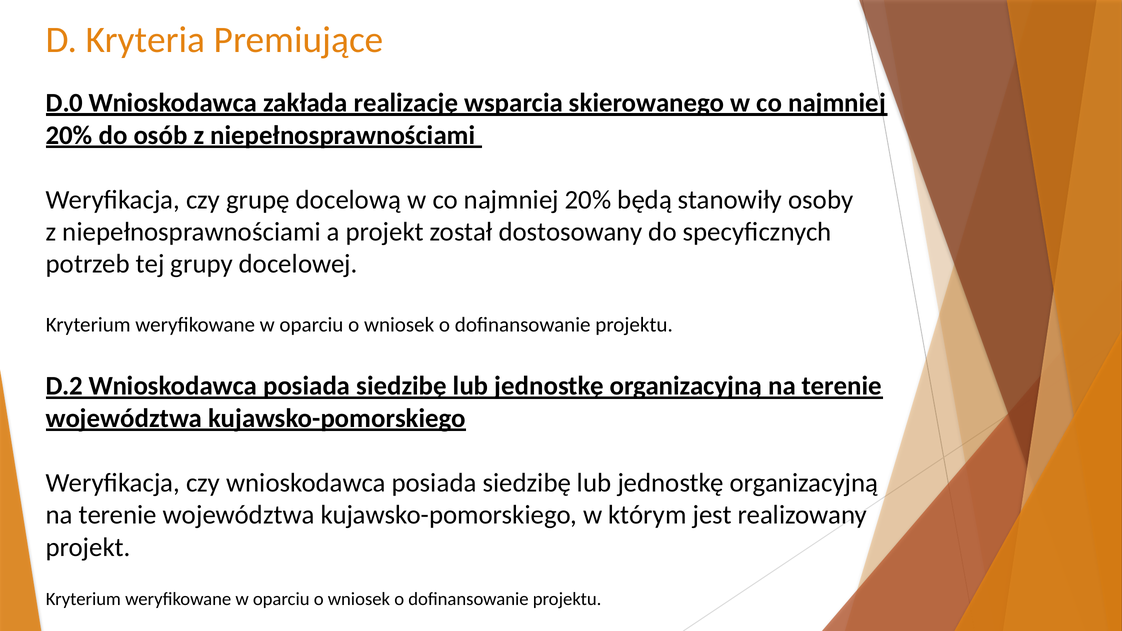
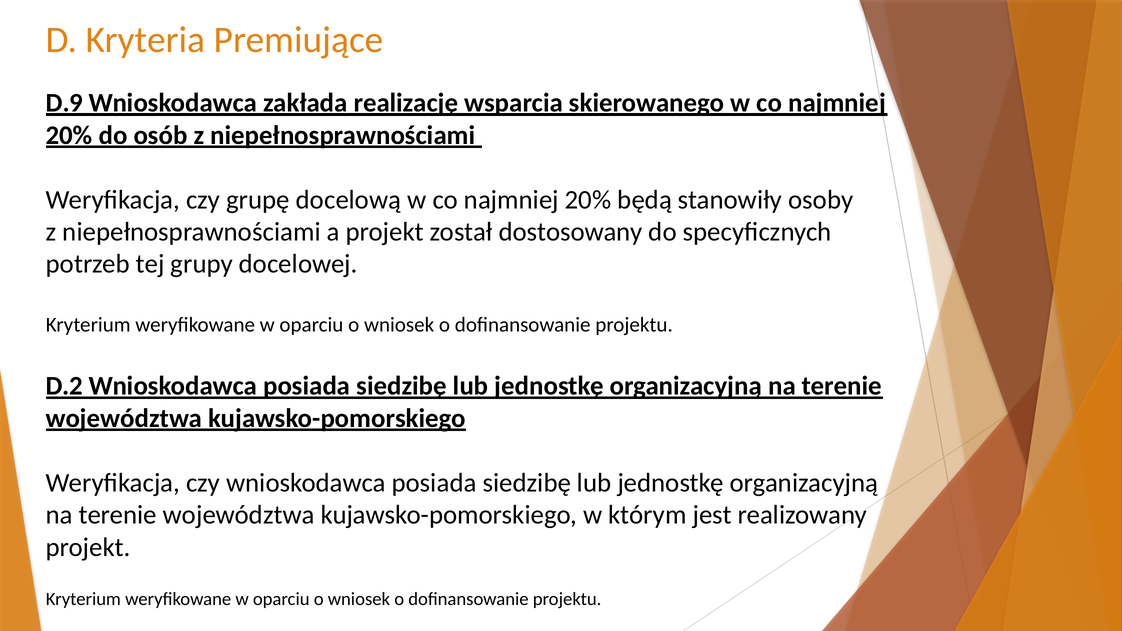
D.0: D.0 -> D.9
